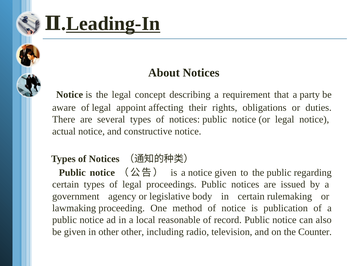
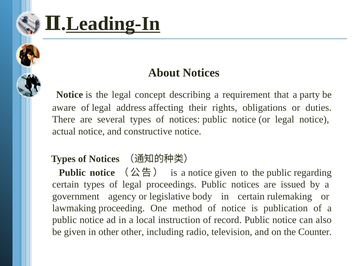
appoint: appoint -> address
reasonable: reasonable -> instruction
